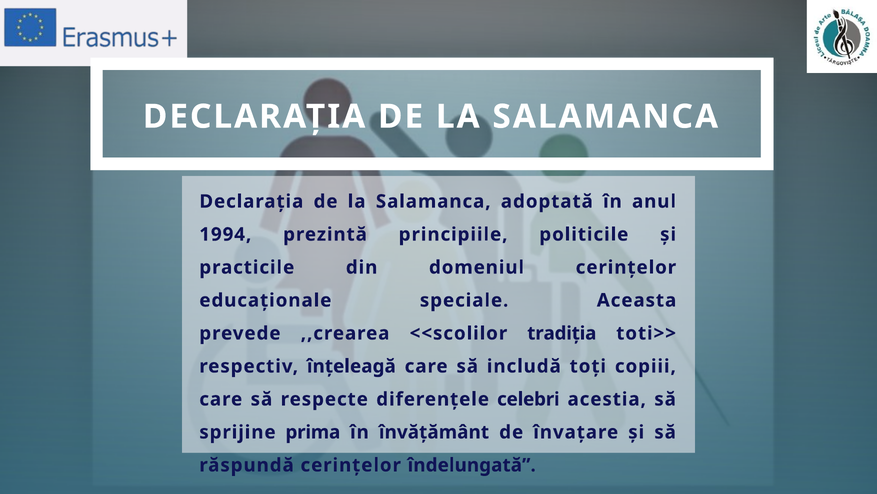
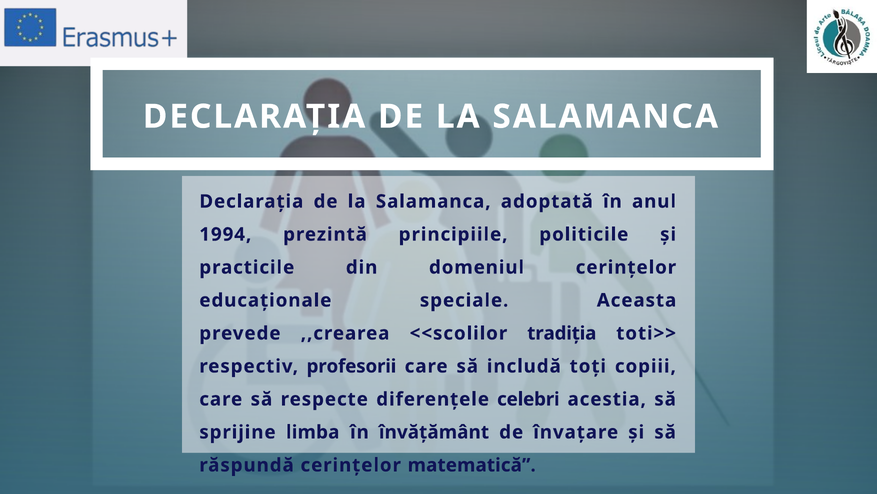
înțeleagă: înțeleagă -> profesorii
prima: prima -> limba
îndelungată: îndelungată -> matematică
